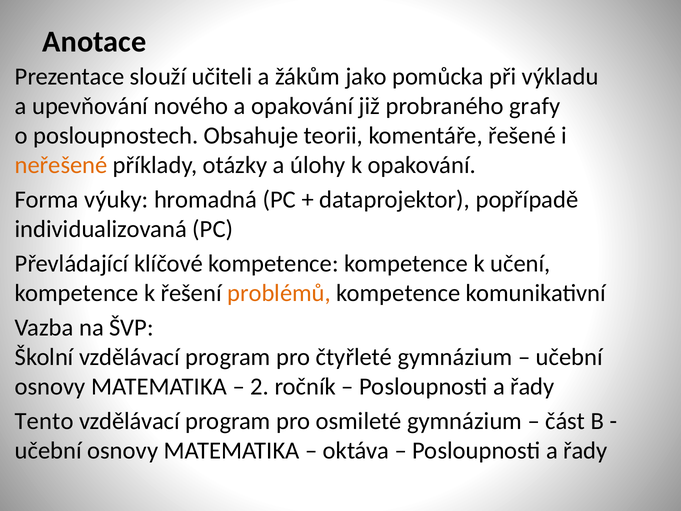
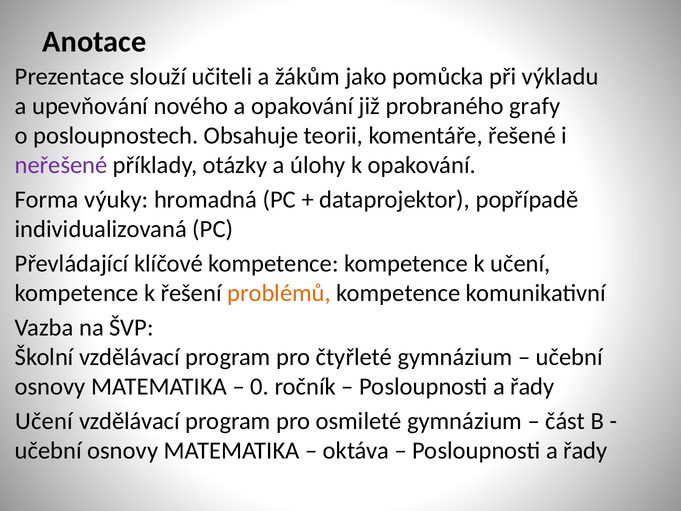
neřešené colour: orange -> purple
2: 2 -> 0
Tento at (44, 421): Tento -> Učení
